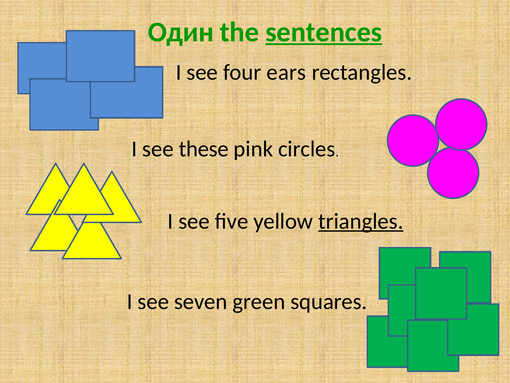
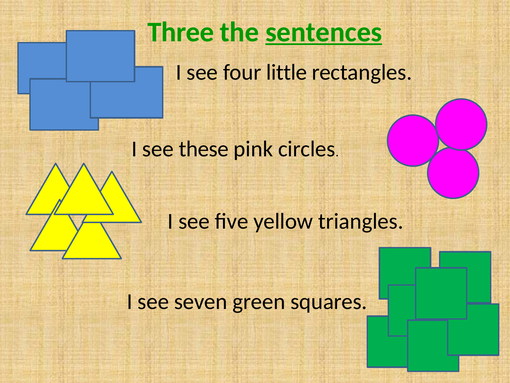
Один: Один -> Three
ears: ears -> little
triangles underline: present -> none
